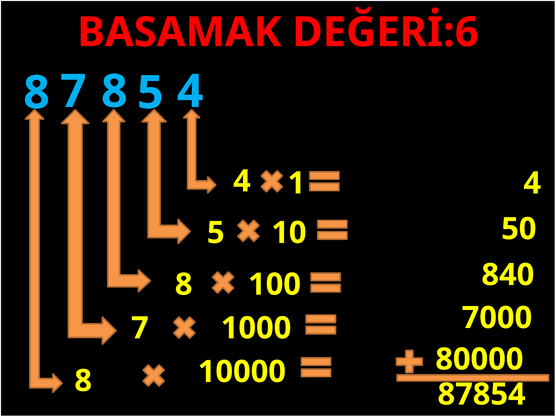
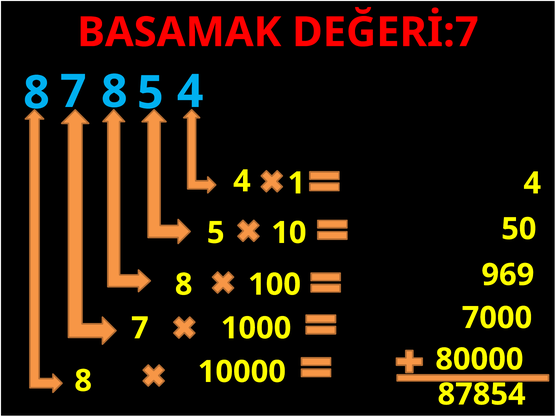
DEĞERİ:6: DEĞERİ:6 -> DEĞERİ:7
840: 840 -> 969
